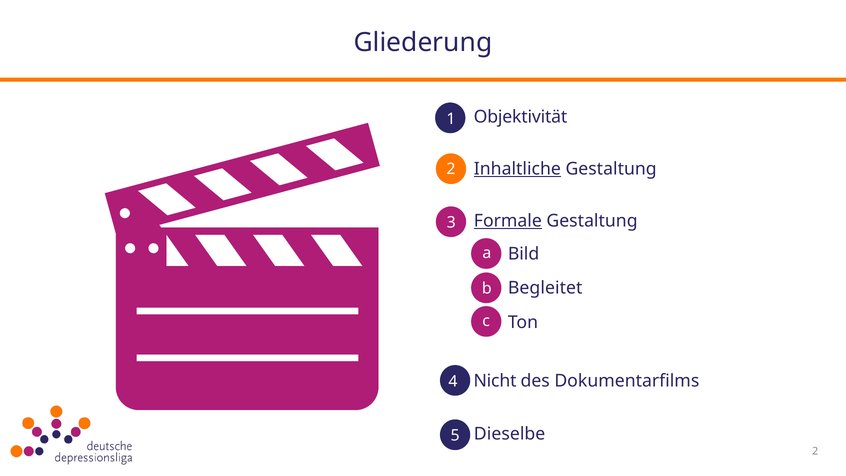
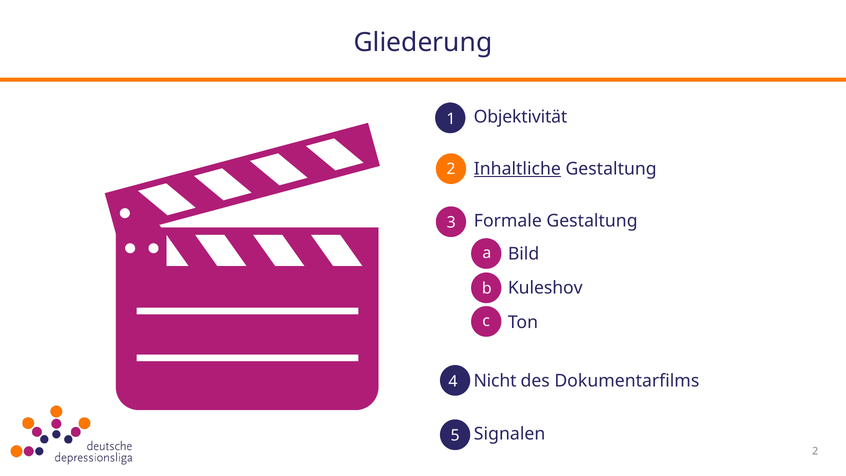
Formale underline: present -> none
Begleitet: Begleitet -> Kuleshov
Dieselbe: Dieselbe -> Signalen
